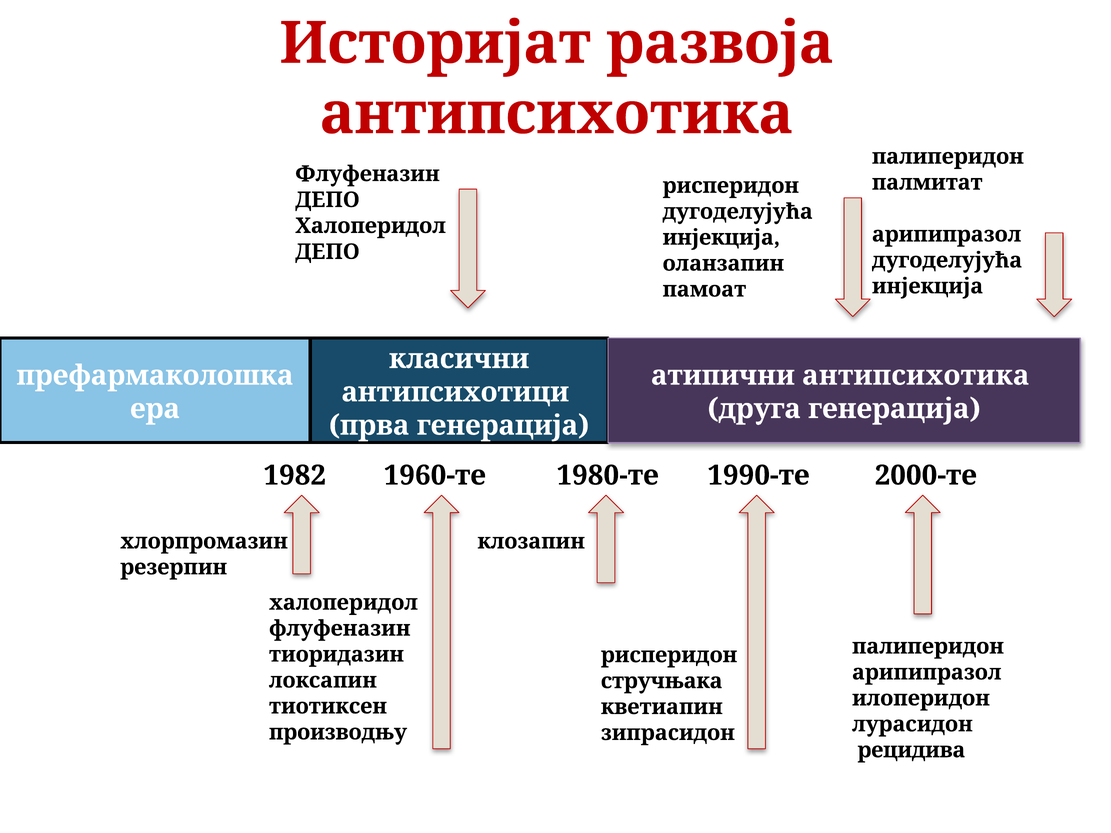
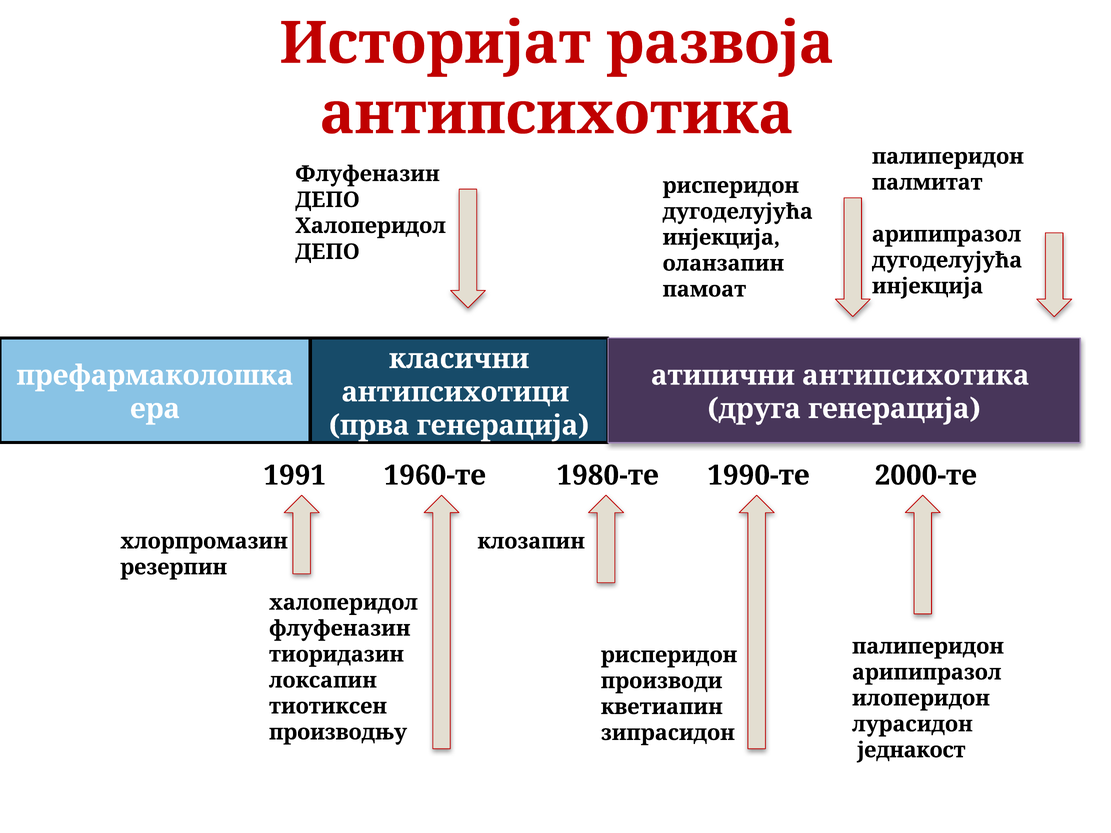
1982: 1982 -> 1991
стручњака: стручњака -> производи
рецидива: рецидива -> једнакост
